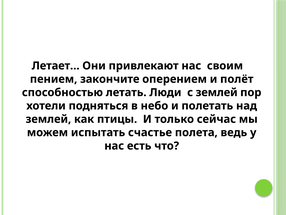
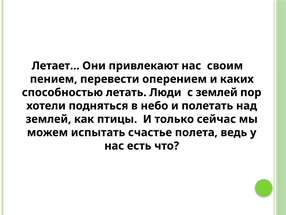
закончите: закончите -> перевести
полёт: полёт -> каких
